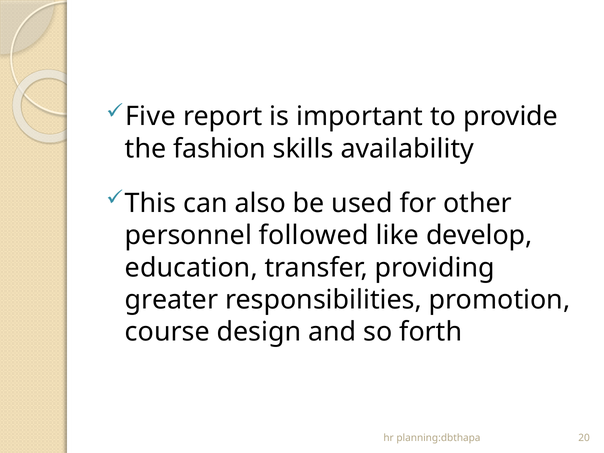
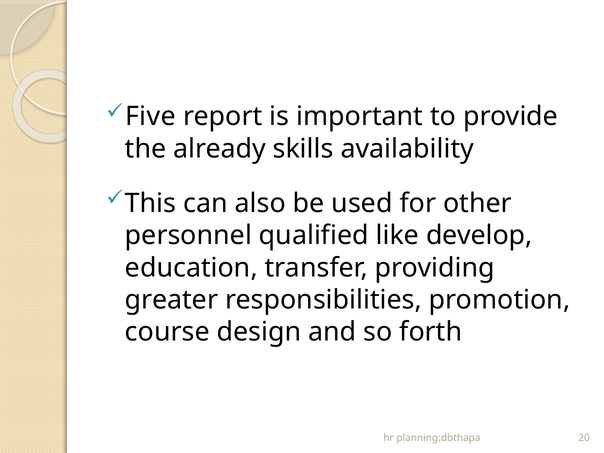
fashion: fashion -> already
followed: followed -> qualified
